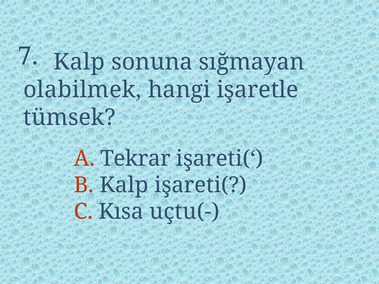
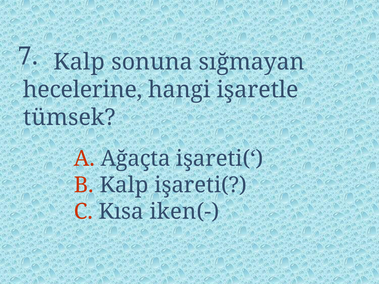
olabilmek: olabilmek -> hecelerine
Tekrar: Tekrar -> Ağaçta
uçtu(-: uçtu(- -> iken(-
